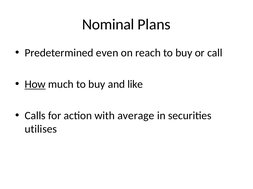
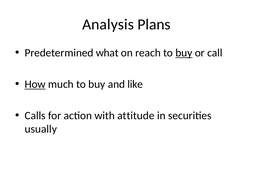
Nominal: Nominal -> Analysis
even: even -> what
buy at (184, 53) underline: none -> present
average: average -> attitude
utilises: utilises -> usually
